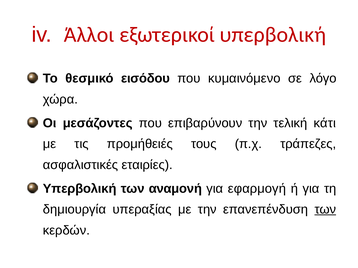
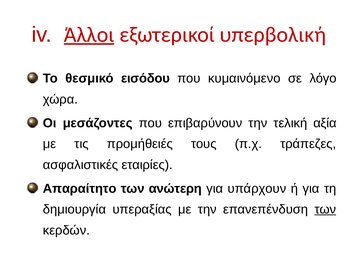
Άλλοι underline: none -> present
κάτι: κάτι -> αξία
Υπερβολική at (80, 189): Υπερβολική -> Απαραίτητο
αναμονή: αναμονή -> ανώτερη
εφαρμογή: εφαρμογή -> υπάρχουν
